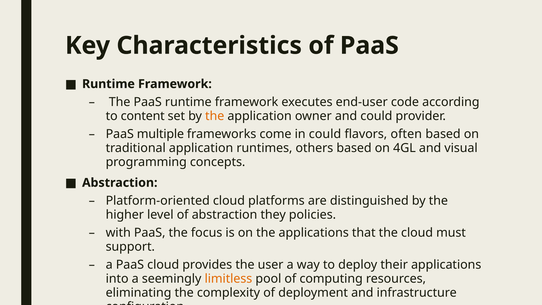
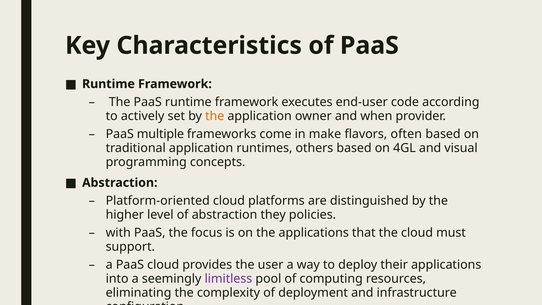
content: content -> actively
and could: could -> when
in could: could -> make
limitless colour: orange -> purple
